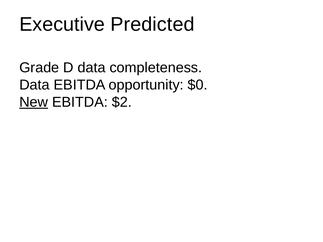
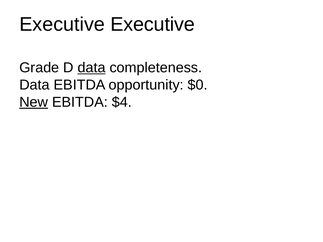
Executive Predicted: Predicted -> Executive
data at (92, 68) underline: none -> present
$2: $2 -> $4
